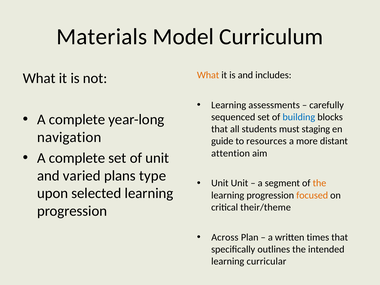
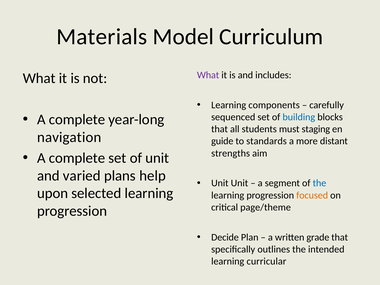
What at (208, 75) colour: orange -> purple
assessments: assessments -> components
resources: resources -> standards
attention: attention -> strengths
type: type -> help
the at (319, 183) colour: orange -> blue
their/theme: their/theme -> page/theme
Across: Across -> Decide
times: times -> grade
